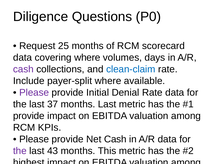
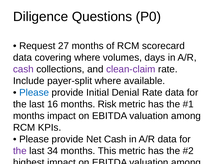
25: 25 -> 27
clean-claim colour: blue -> purple
Please at (34, 93) colour: purple -> blue
37: 37 -> 16
months Last: Last -> Risk
provide at (29, 116): provide -> months
43: 43 -> 34
